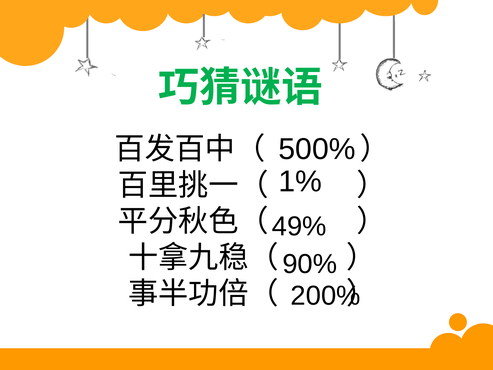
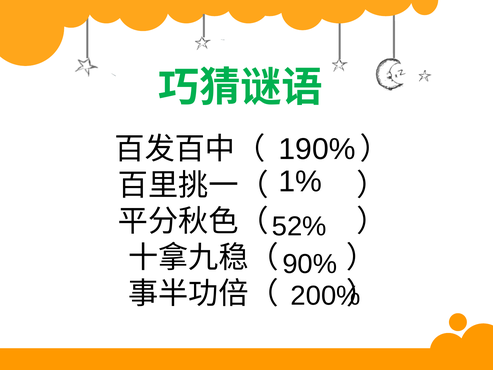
500%: 500% -> 190%
49%: 49% -> 52%
